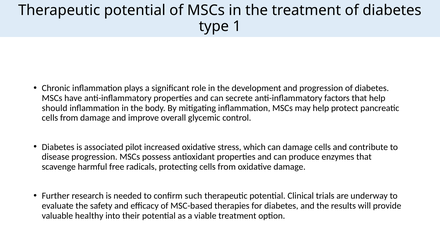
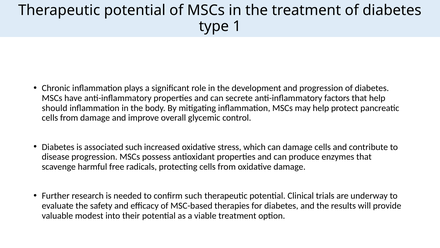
associated pilot: pilot -> such
healthy: healthy -> modest
